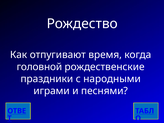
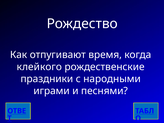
головной: головной -> клейкого
